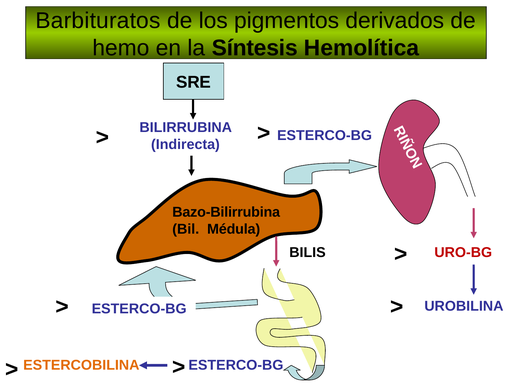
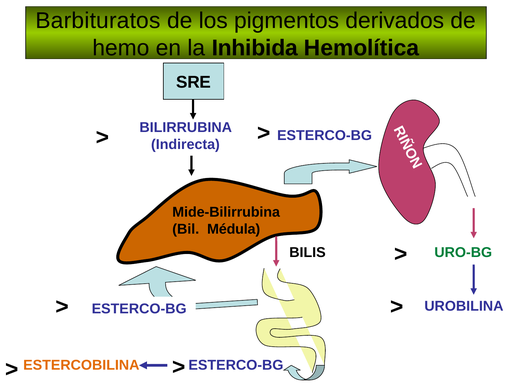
Síntesis: Síntesis -> Inhibida
Bazo-Bilirrubina: Bazo-Bilirrubina -> Mide-Bilirrubina
URO-BG colour: red -> green
